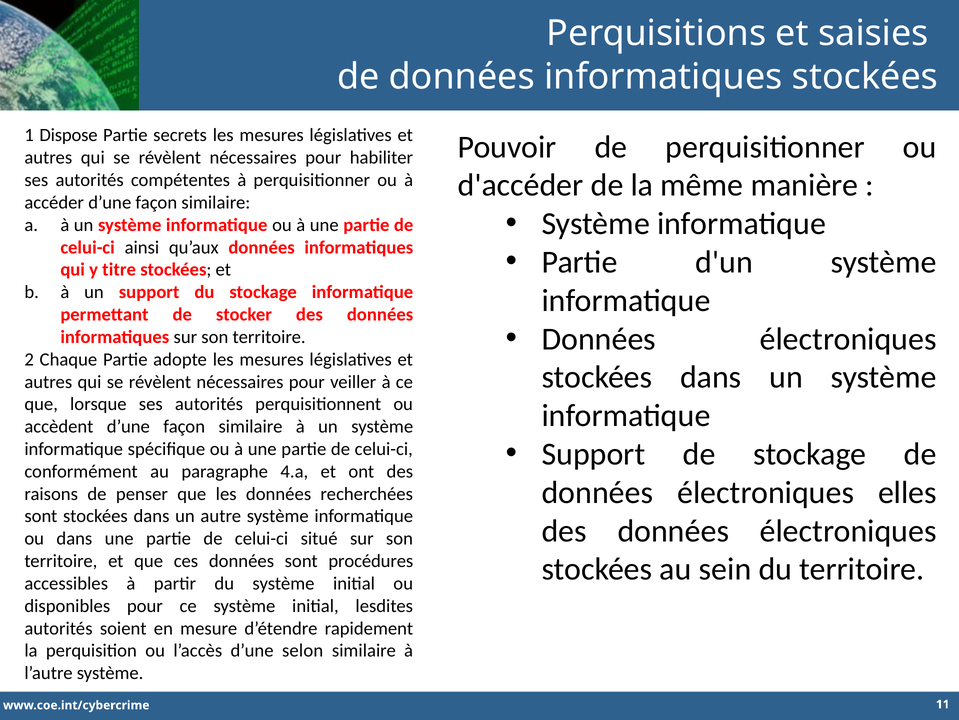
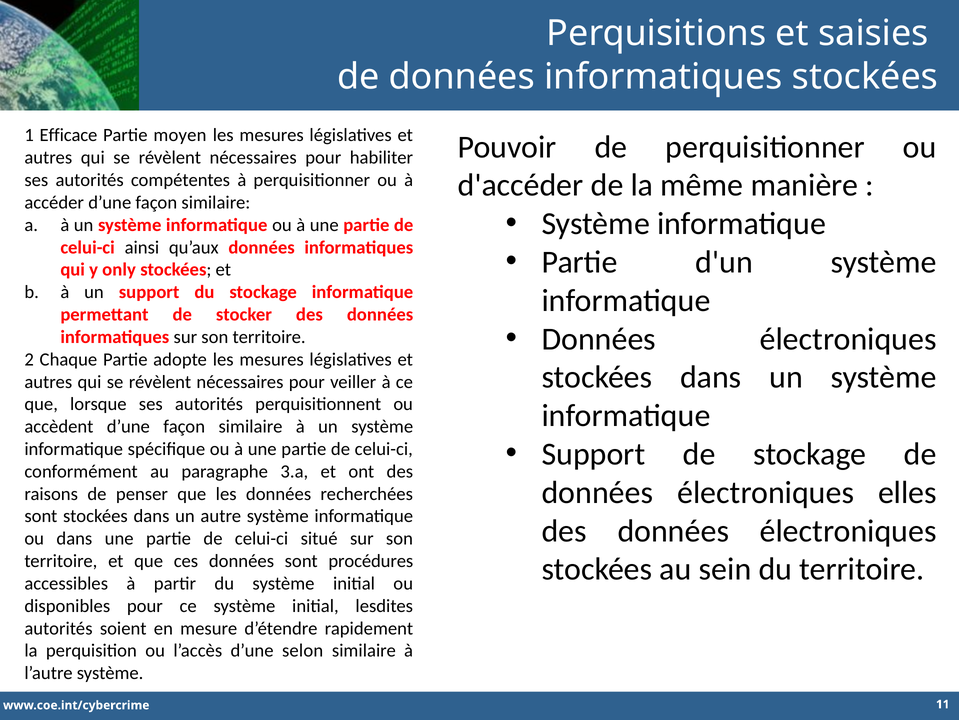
Dispose: Dispose -> Efficace
secrets: secrets -> moyen
titre: titre -> only
4.a: 4.a -> 3.a
